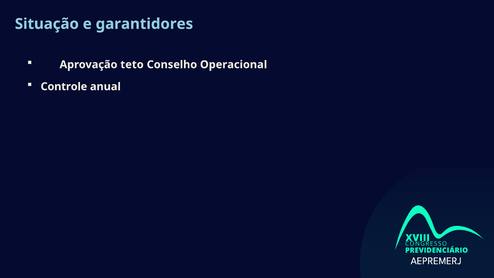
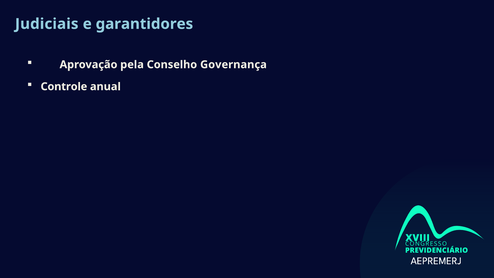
Situação: Situação -> Judiciais
teto: teto -> pela
Operacional: Operacional -> Governança
